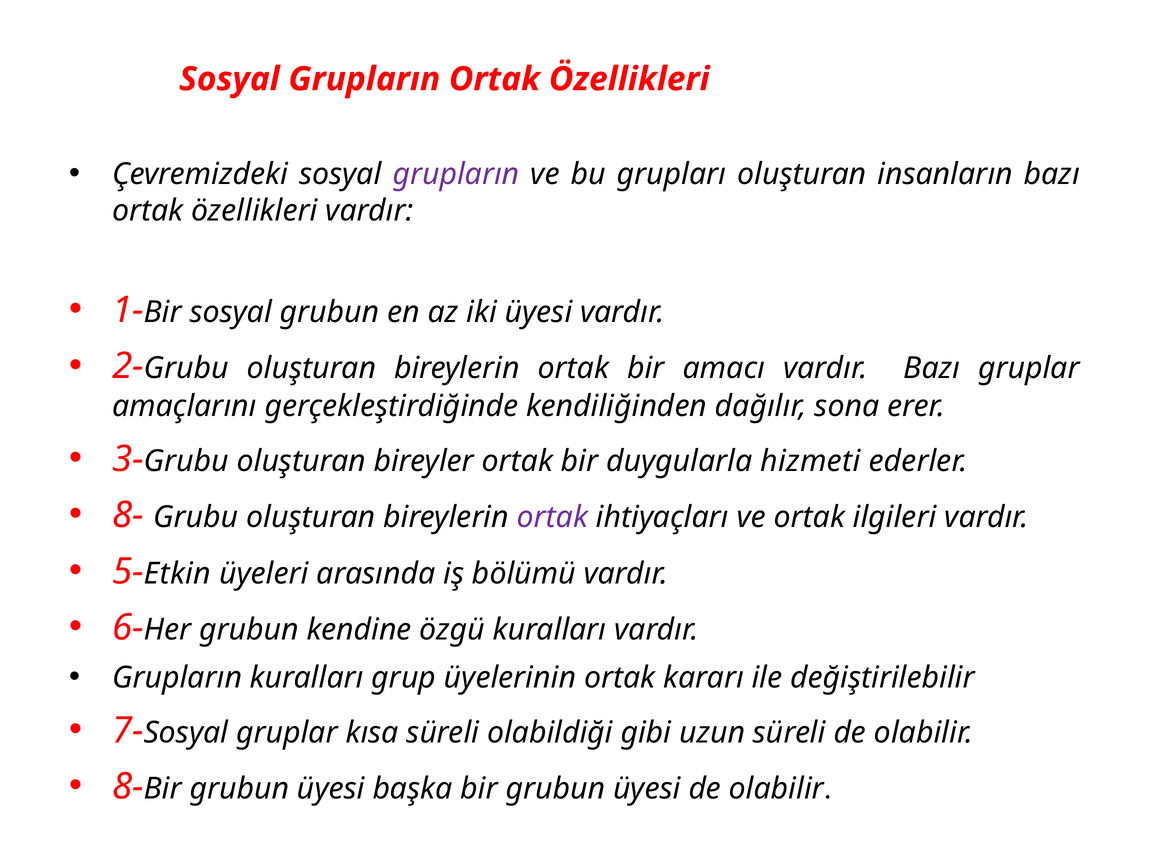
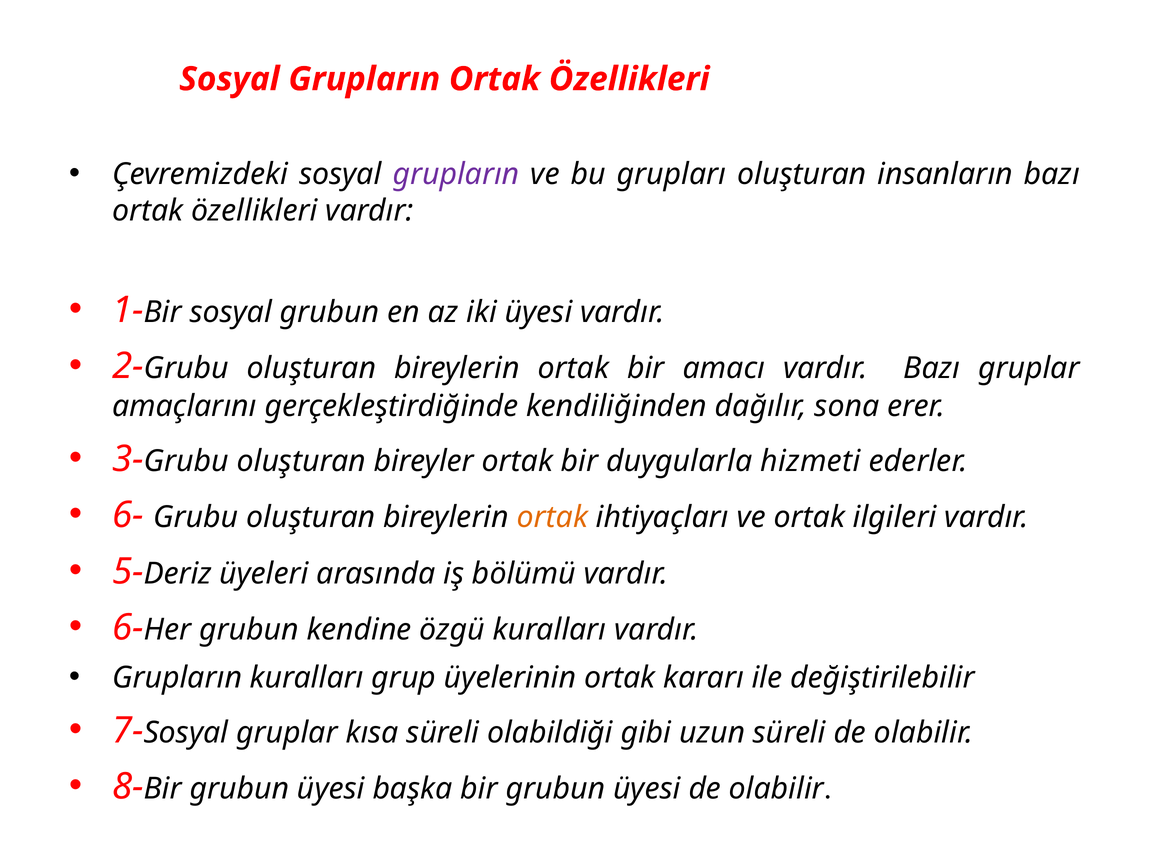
8- at (128, 515): 8- -> 6-
ortak at (552, 517) colour: purple -> orange
Etkin: Etkin -> Deriz
